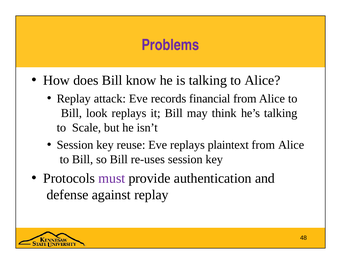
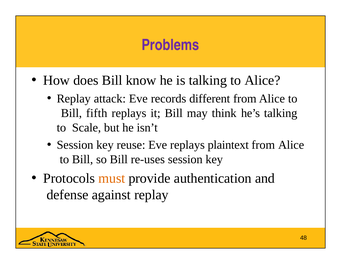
financial: financial -> different
look: look -> fifth
must colour: purple -> orange
